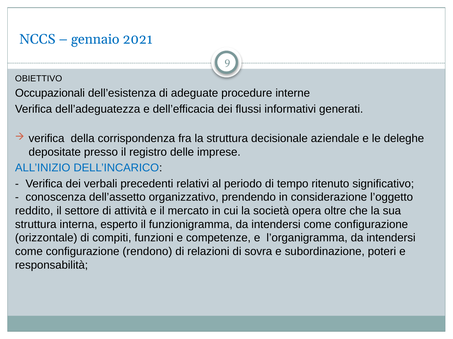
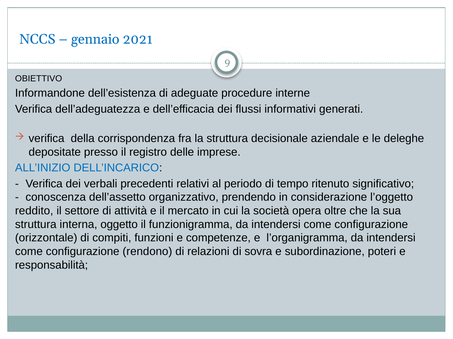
Occupazionali: Occupazionali -> Informandone
esperto: esperto -> oggetto
